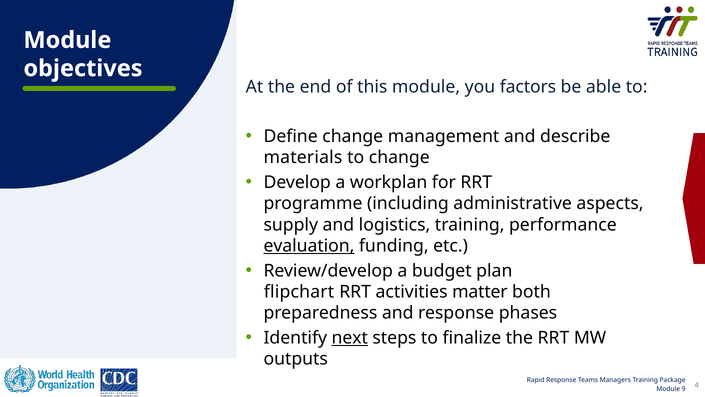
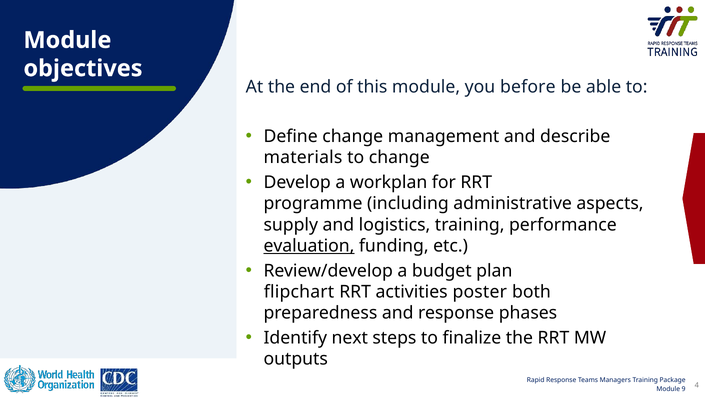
factors: factors -> before
matter: matter -> poster
next underline: present -> none
